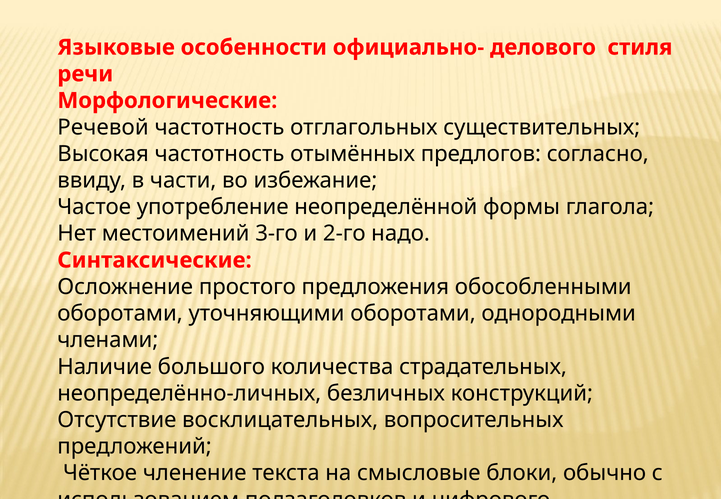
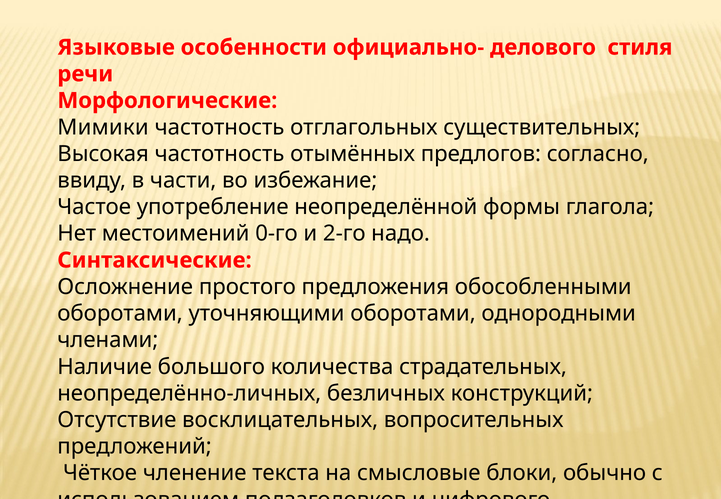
Речевой: Речевой -> Мимики
3-го: 3-го -> 0-го
